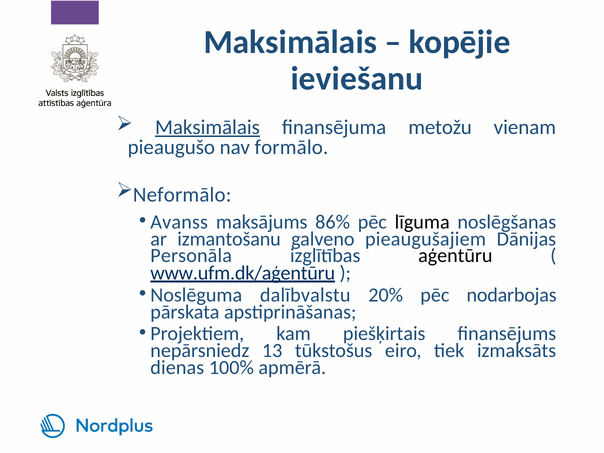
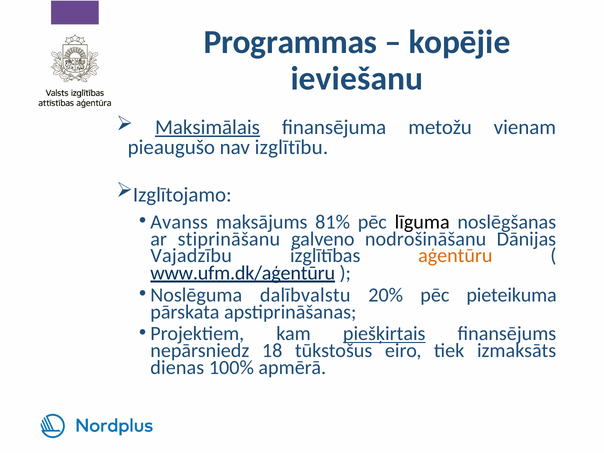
Maksimālais at (290, 42): Maksimālais -> Programmas
formālo: formālo -> izglītību
Neformālo: Neformālo -> Izglītojamo
86%: 86% -> 81%
izmantošanu: izmantošanu -> stiprināšanu
pieaugušajiem: pieaugušajiem -> nodrošināšanu
Personāla: Personāla -> Vajadzību
aģentūru colour: black -> orange
nodarbojas: nodarbojas -> pieteikuma
piešķirtais underline: none -> present
13: 13 -> 18
